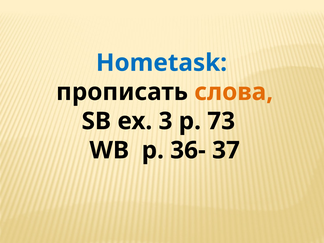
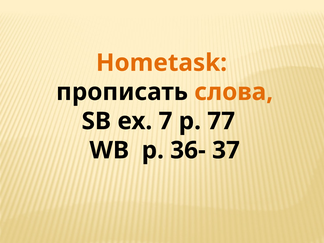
Hometask colour: blue -> orange
3: 3 -> 7
73: 73 -> 77
